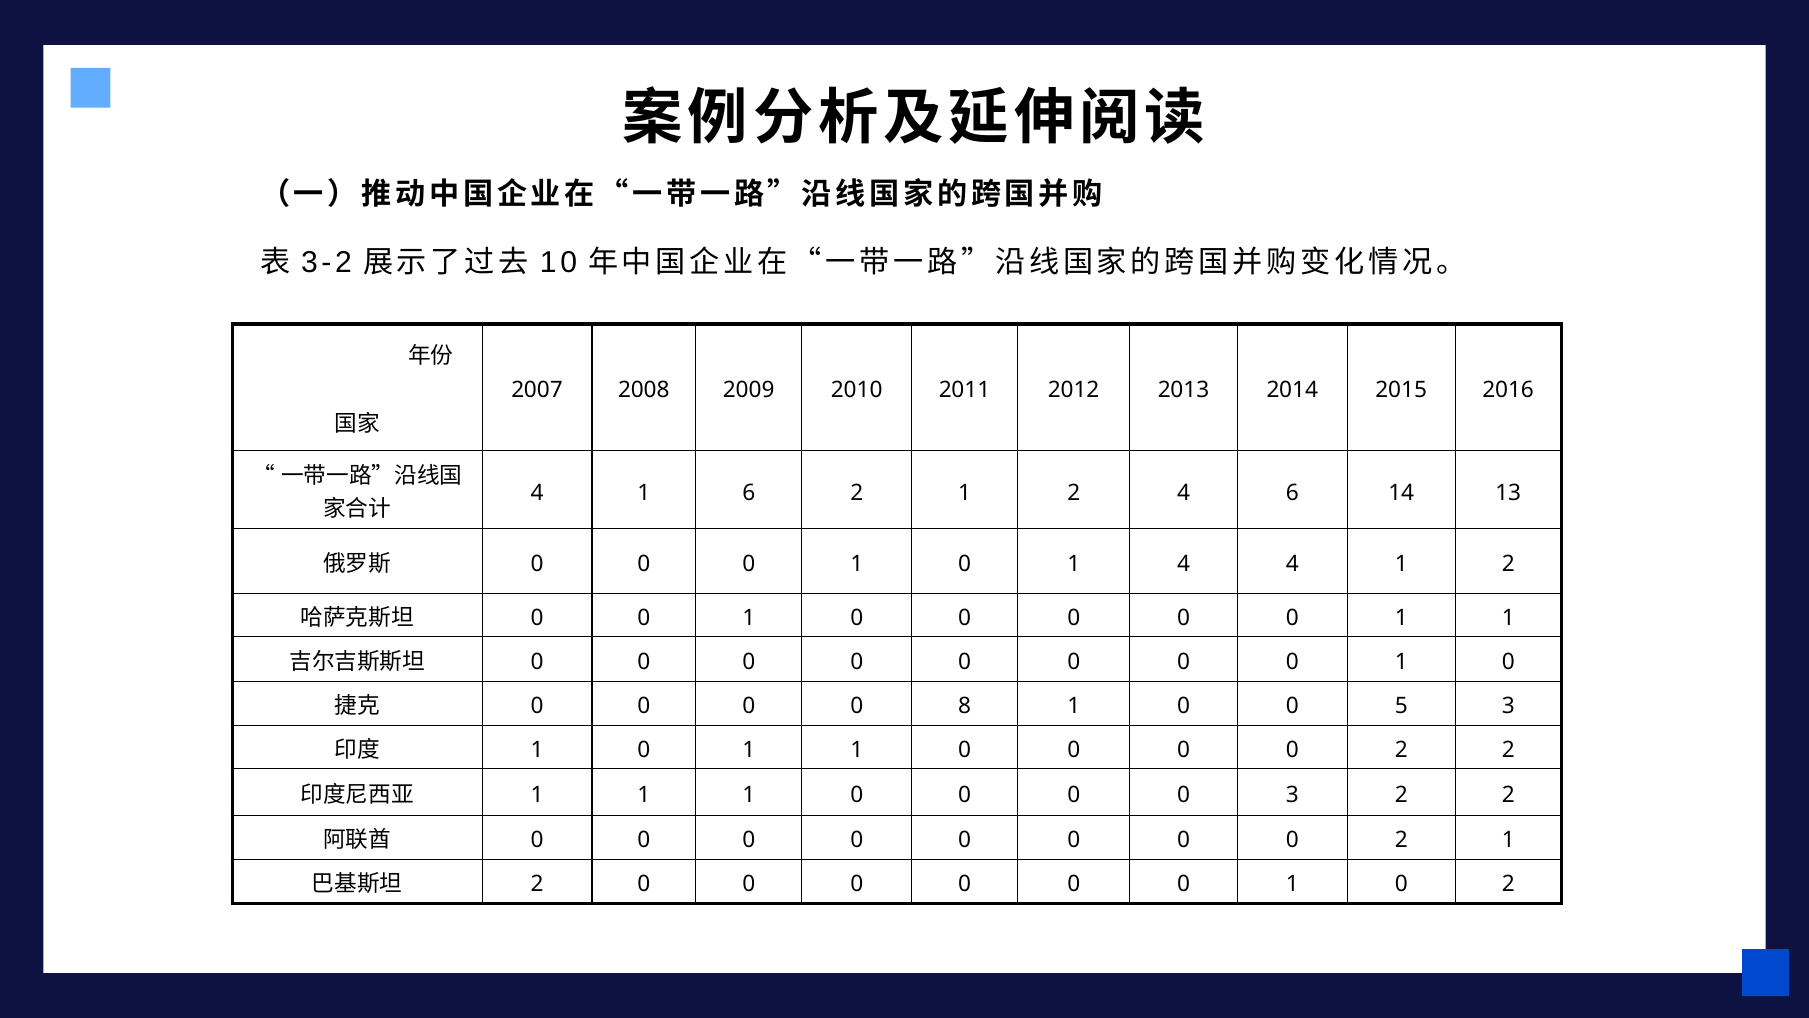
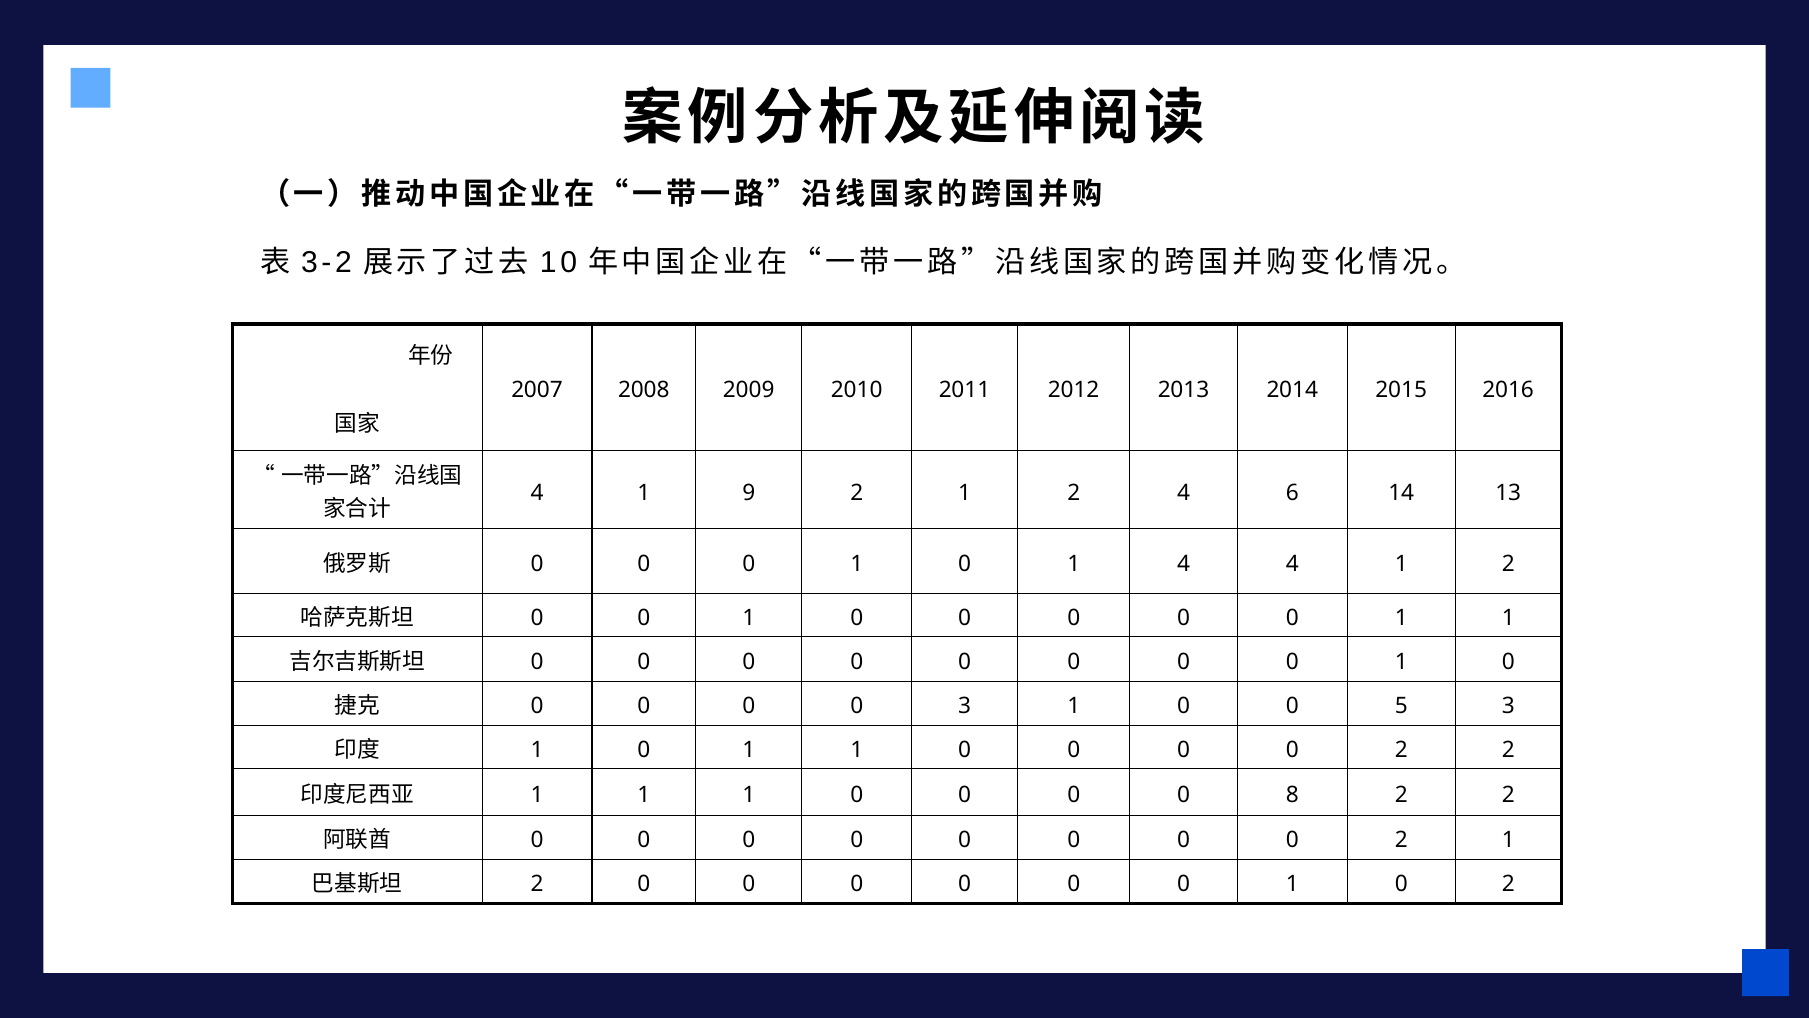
1 6: 6 -> 9
0 8: 8 -> 3
0 3: 3 -> 8
